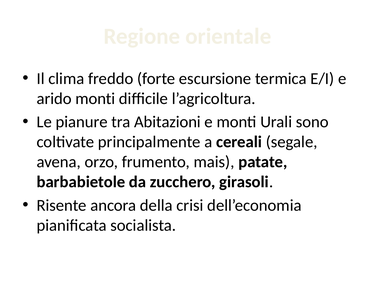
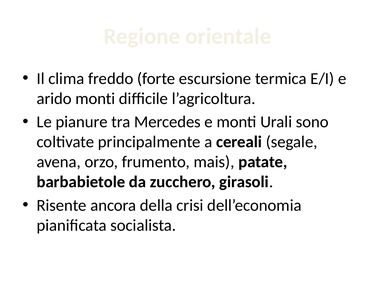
Abitazioni: Abitazioni -> Mercedes
